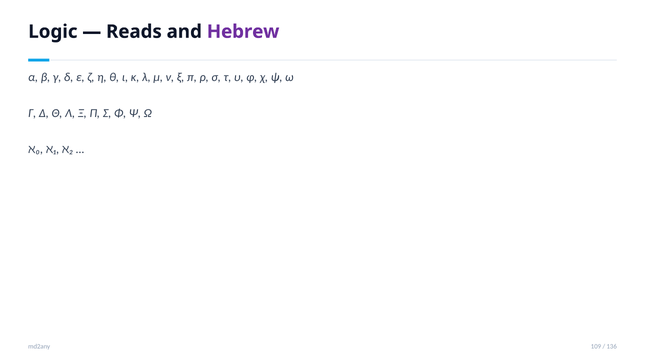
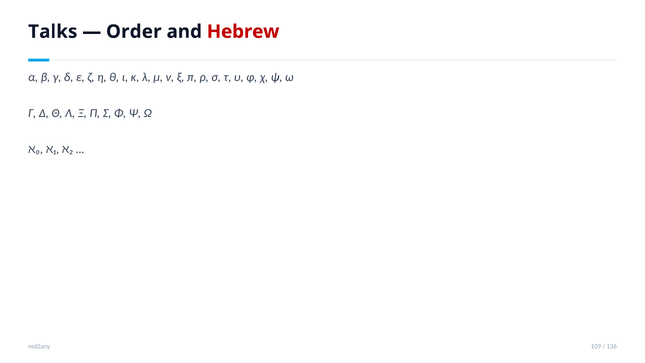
Logic: Logic -> Talks
Reads: Reads -> Order
Hebrew colour: purple -> red
